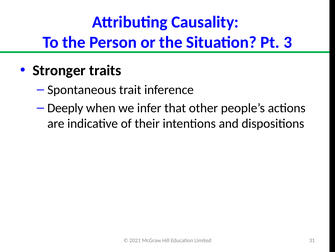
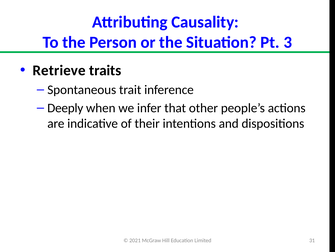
Stronger: Stronger -> Retrieve
